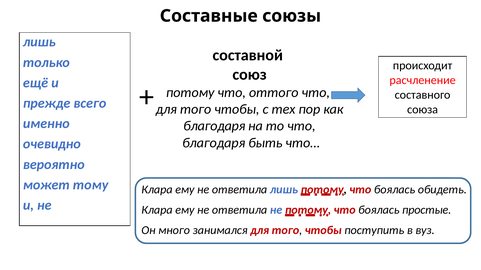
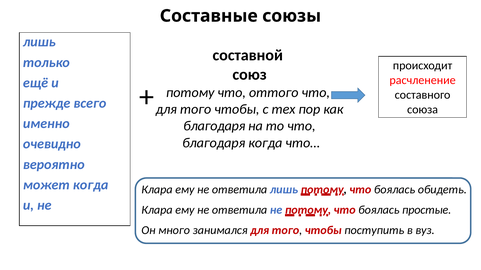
благодаря быть: быть -> когда
может тому: тому -> когда
